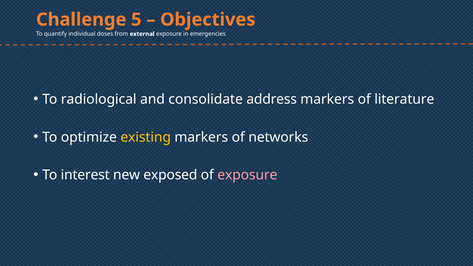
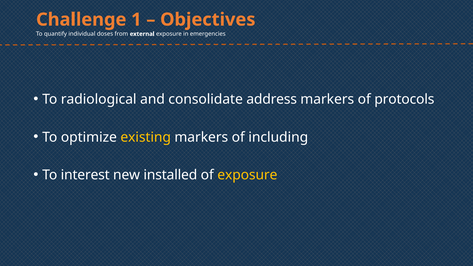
5: 5 -> 1
literature: literature -> protocols
networks: networks -> including
exposed: exposed -> installed
exposure at (247, 175) colour: pink -> yellow
